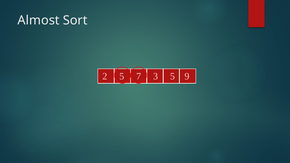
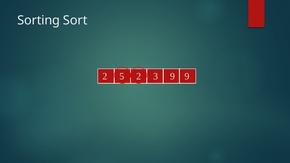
Almost: Almost -> Sorting
5 7: 7 -> 2
3 5: 5 -> 9
